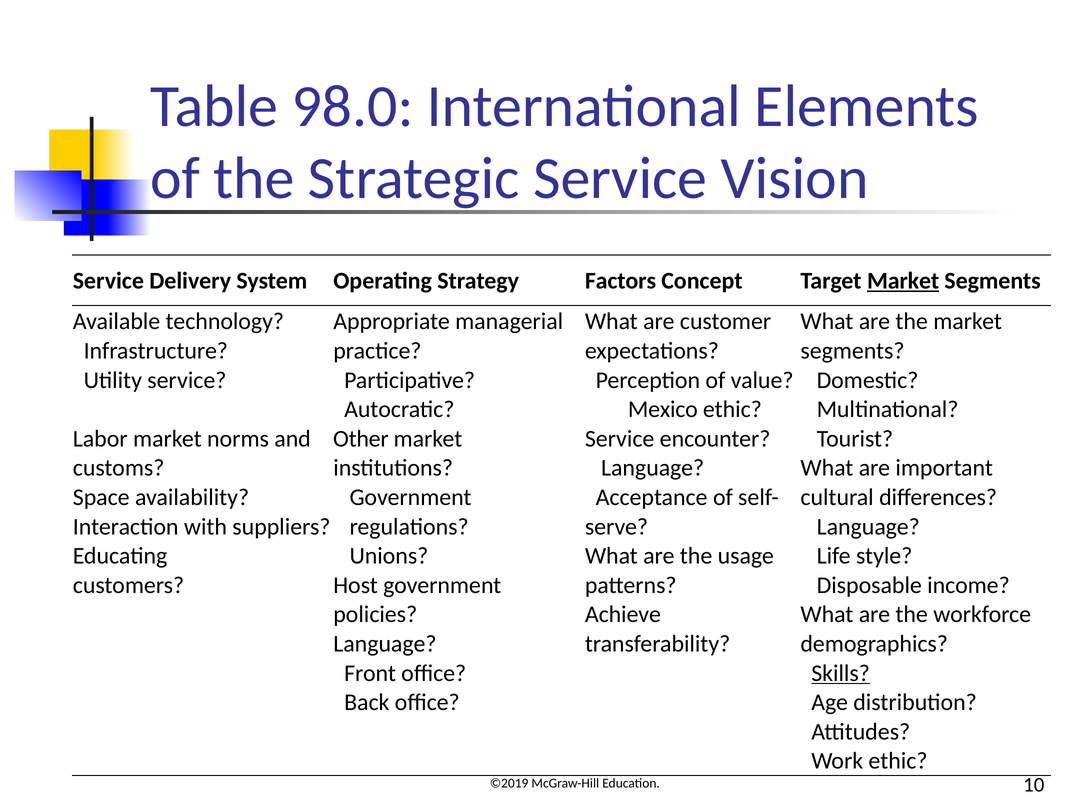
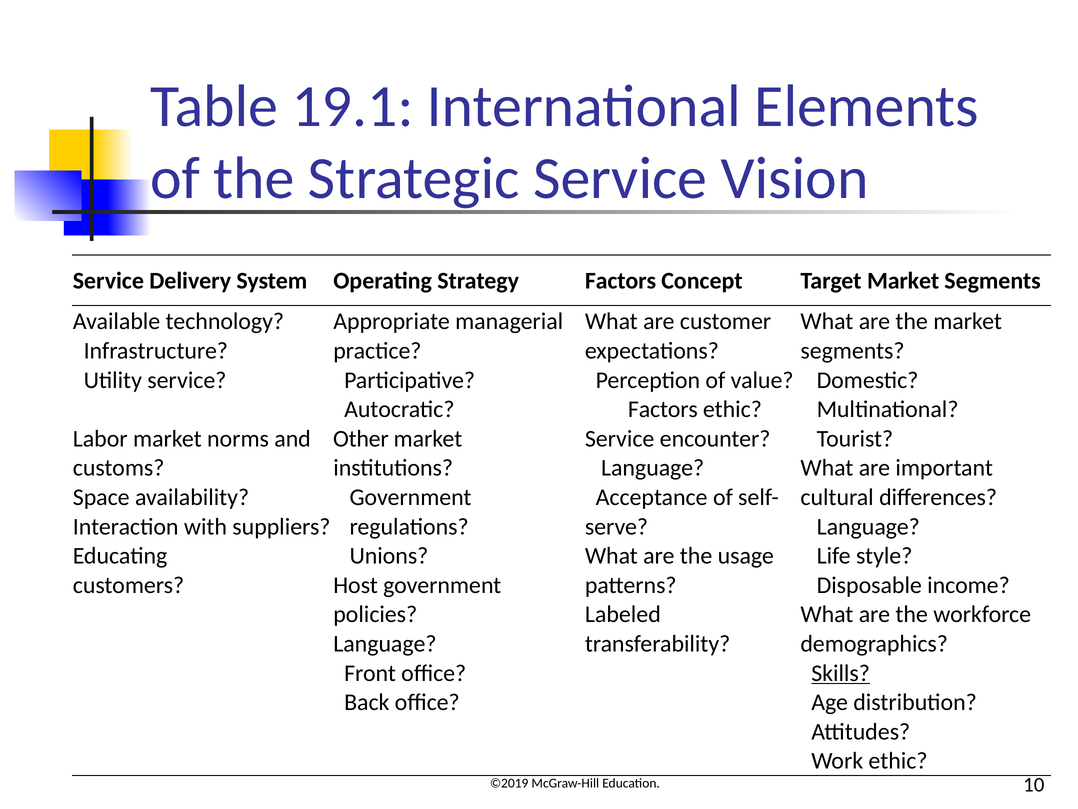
98.0: 98.0 -> 19.1
Market at (903, 281) underline: present -> none
Mexico at (663, 409): Mexico -> Factors
Achieve: Achieve -> Labeled
